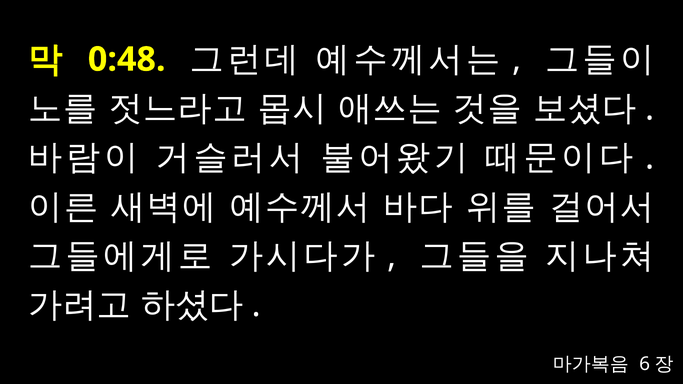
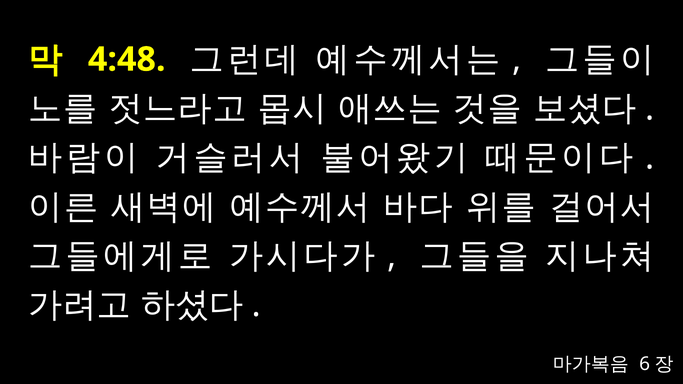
0:48: 0:48 -> 4:48
